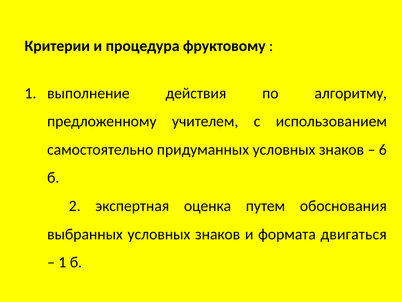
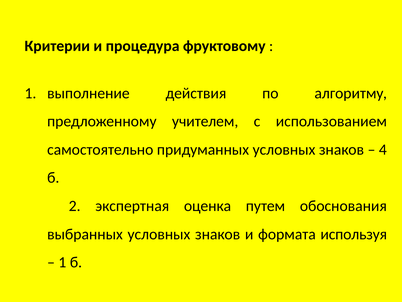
6: 6 -> 4
двигаться: двигаться -> используя
